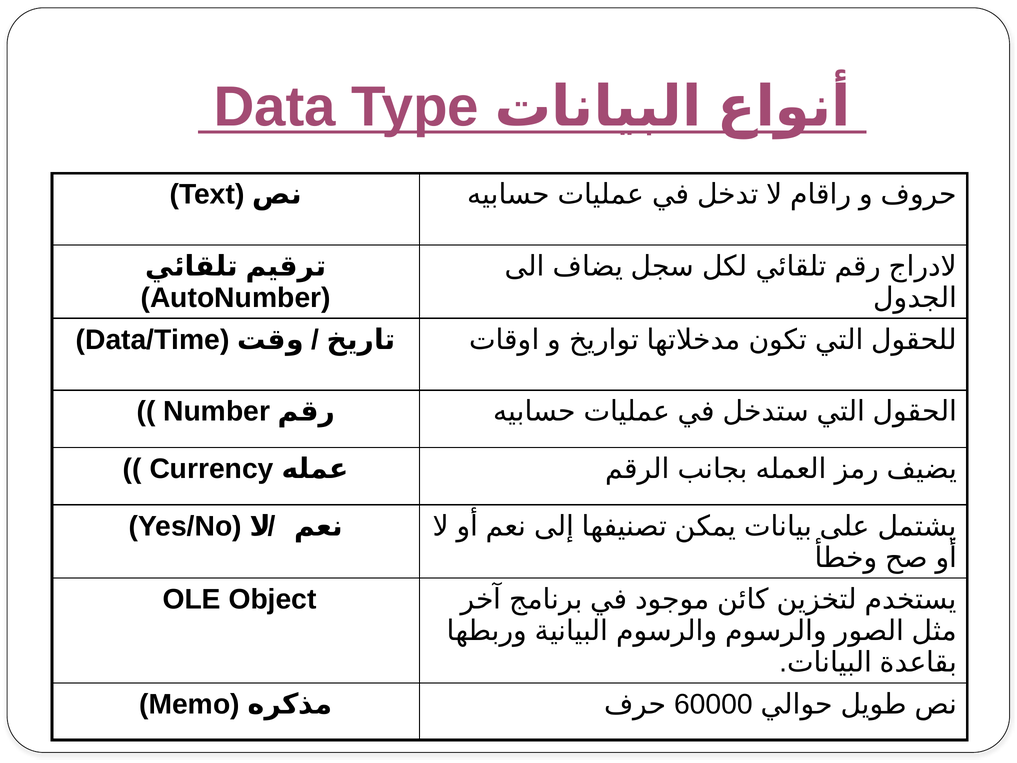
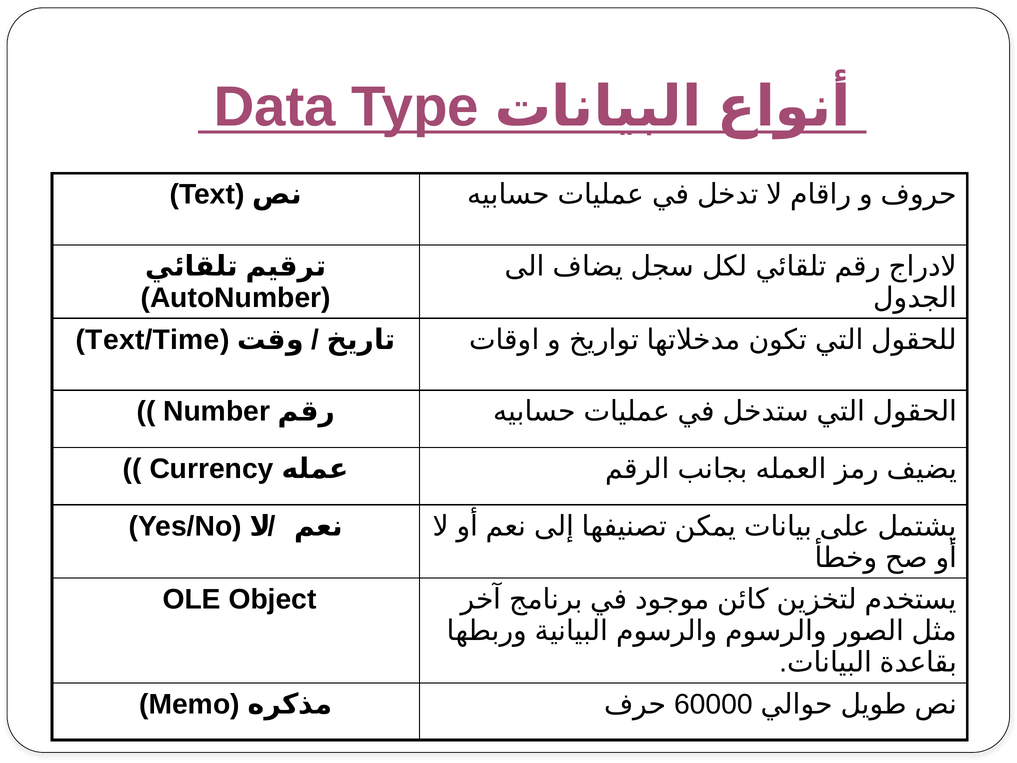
Data/Time: Data/Time -> Text/Time
